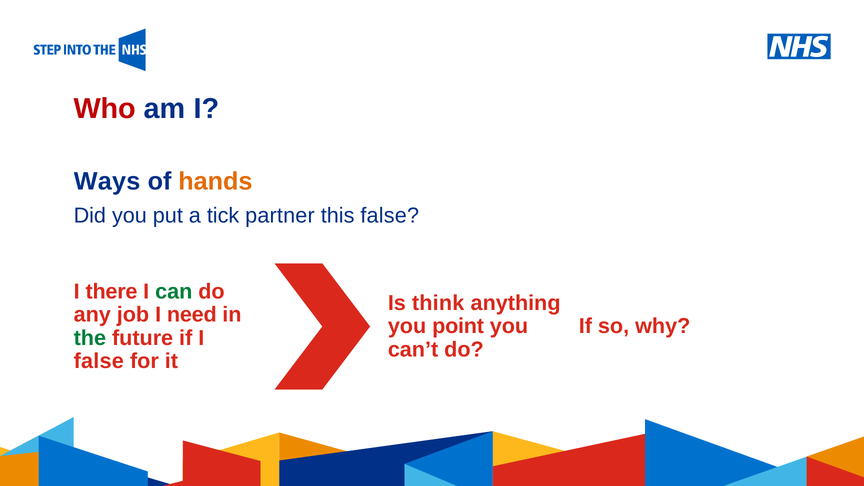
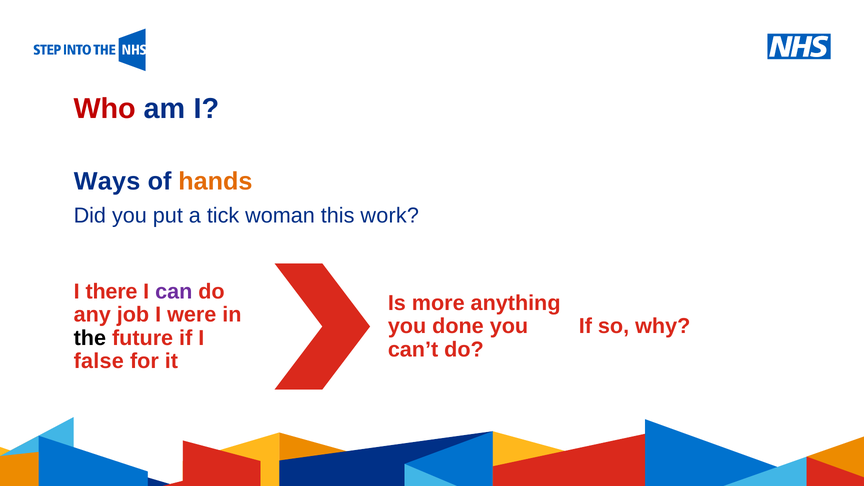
partner: partner -> woman
this false: false -> work
can colour: green -> purple
think: think -> more
need: need -> were
point: point -> done
the colour: green -> black
